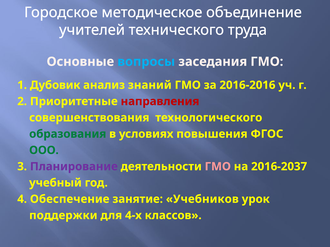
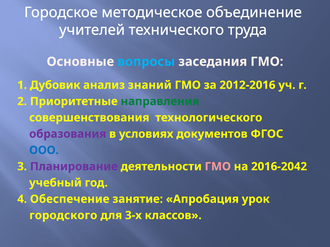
2016-2016: 2016-2016 -> 2012-2016
направления colour: red -> green
образования colour: green -> purple
повышения: повышения -> документов
ООО colour: green -> blue
2016-2037: 2016-2037 -> 2016-2042
Учебников: Учебников -> Апробация
поддержки: поддержки -> городского
4-х: 4-х -> 3-х
